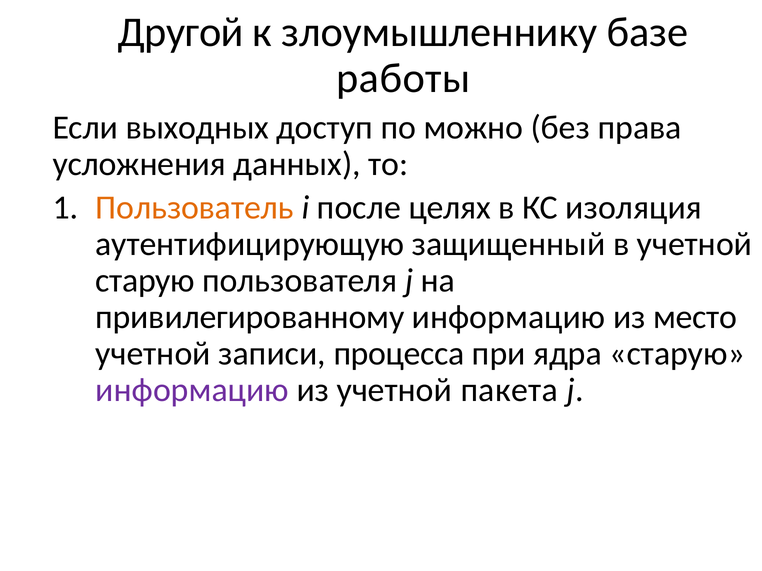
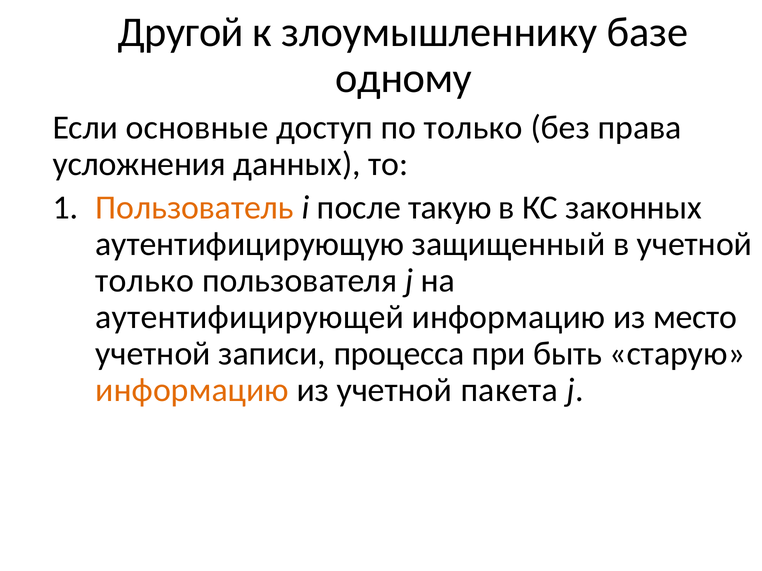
работы: работы -> одному
выходных: выходных -> основные
по можно: можно -> только
целях: целях -> такую
изоляция: изоляция -> законных
старую at (145, 281): старую -> только
привилегированному: привилегированному -> аутентифицирующей
ядра: ядра -> быть
информацию at (192, 391) colour: purple -> orange
